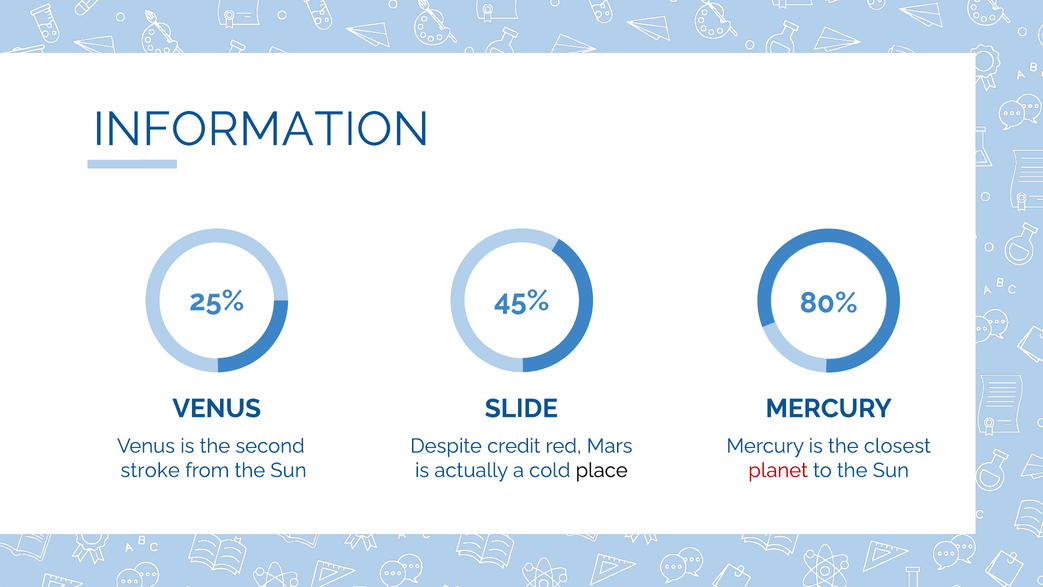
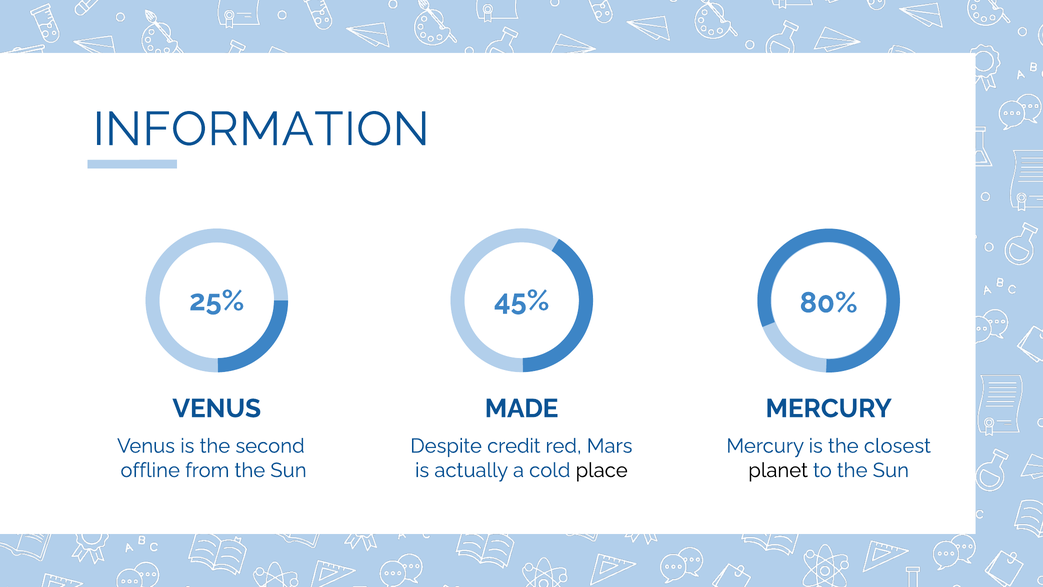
SLIDE: SLIDE -> MADE
stroke: stroke -> offline
planet colour: red -> black
